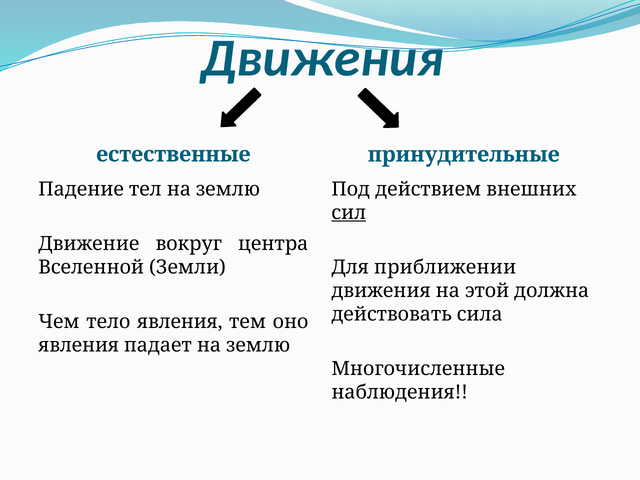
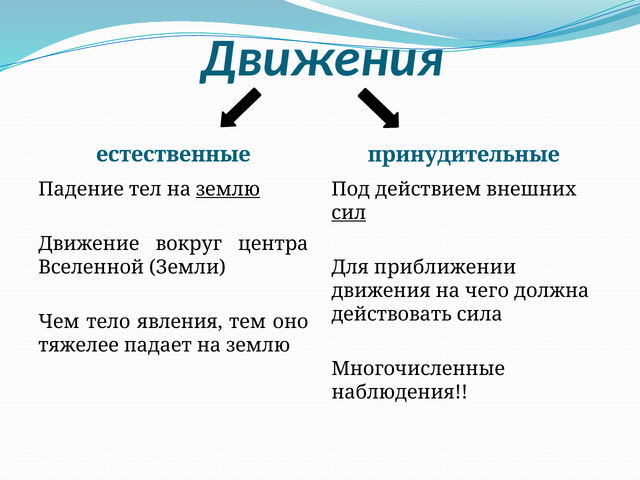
землю at (228, 189) underline: none -> present
этой: этой -> чего
явления at (79, 345): явления -> тяжелее
